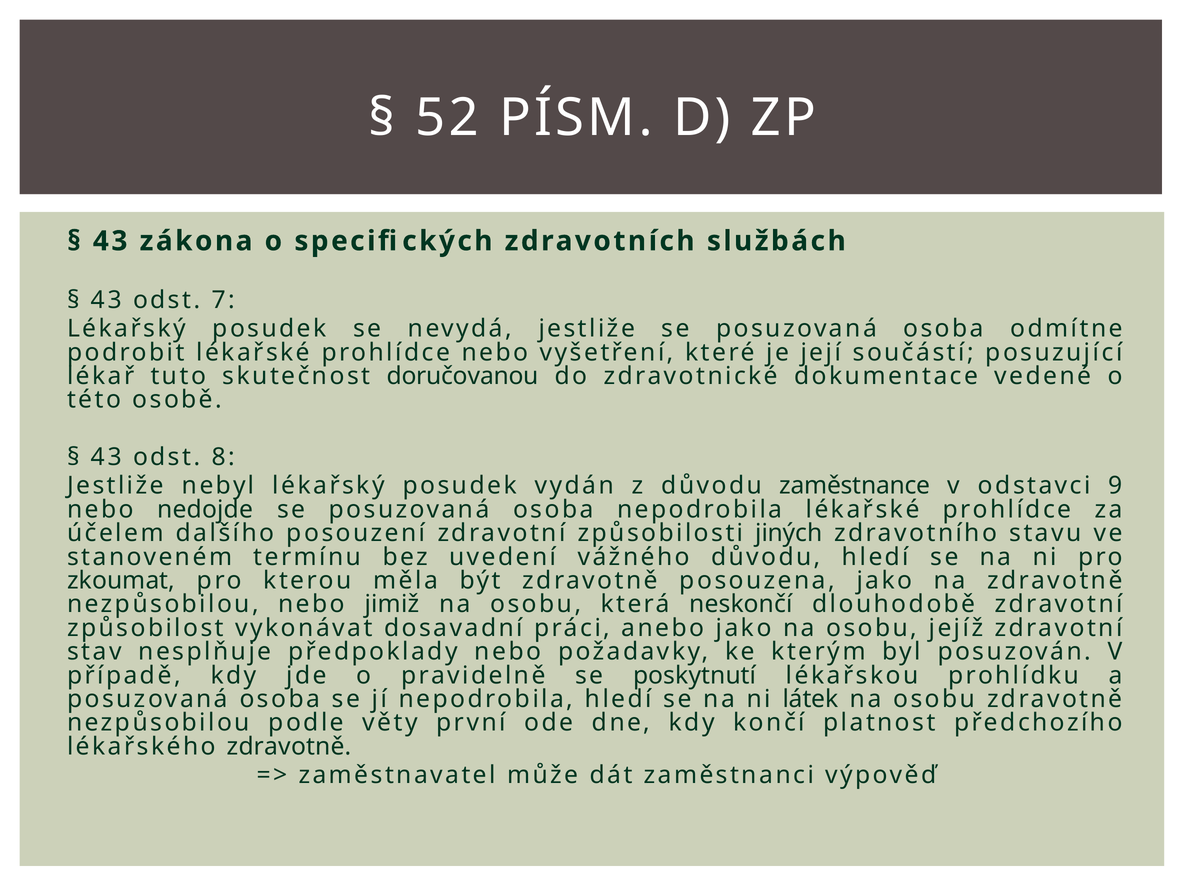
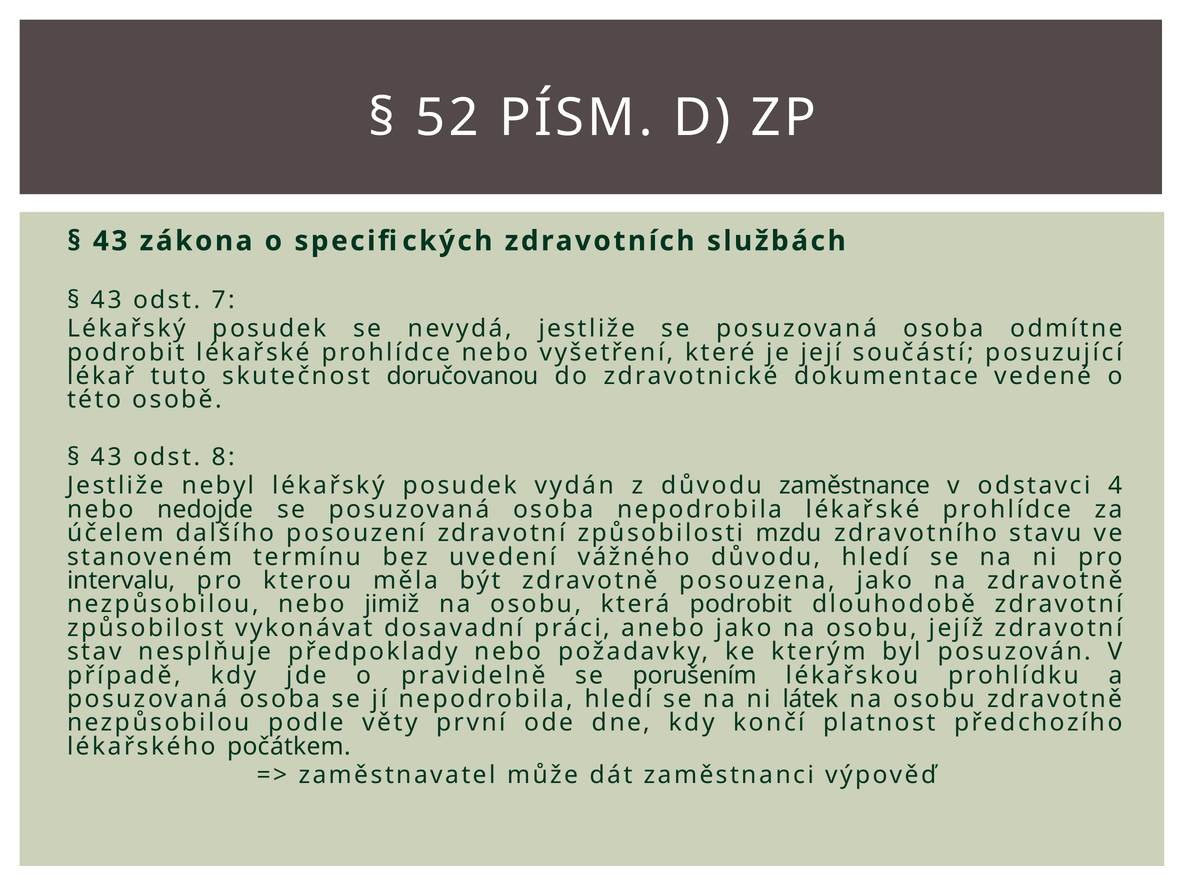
9: 9 -> 4
jiných: jiných -> mzdu
zkoumat: zkoumat -> intervalu
která neskončí: neskončí -> podrobit
poskytnutí: poskytnutí -> porušením
lékařského zdravotně: zdravotně -> počátkem
